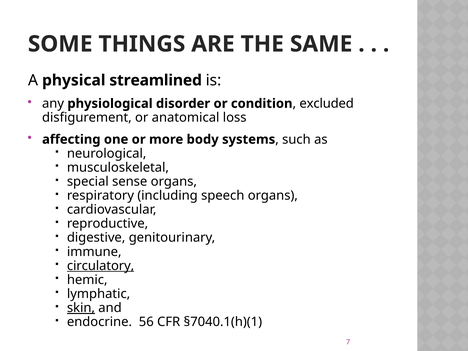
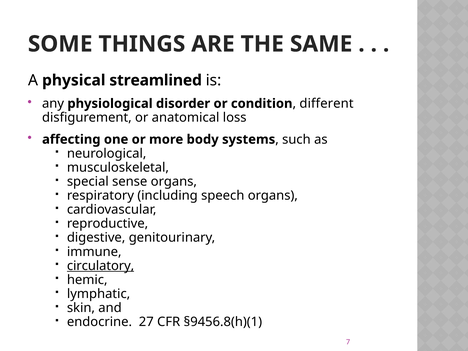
excluded: excluded -> different
skin underline: present -> none
56: 56 -> 27
§7040.1(h)(1: §7040.1(h)(1 -> §9456.8(h)(1
